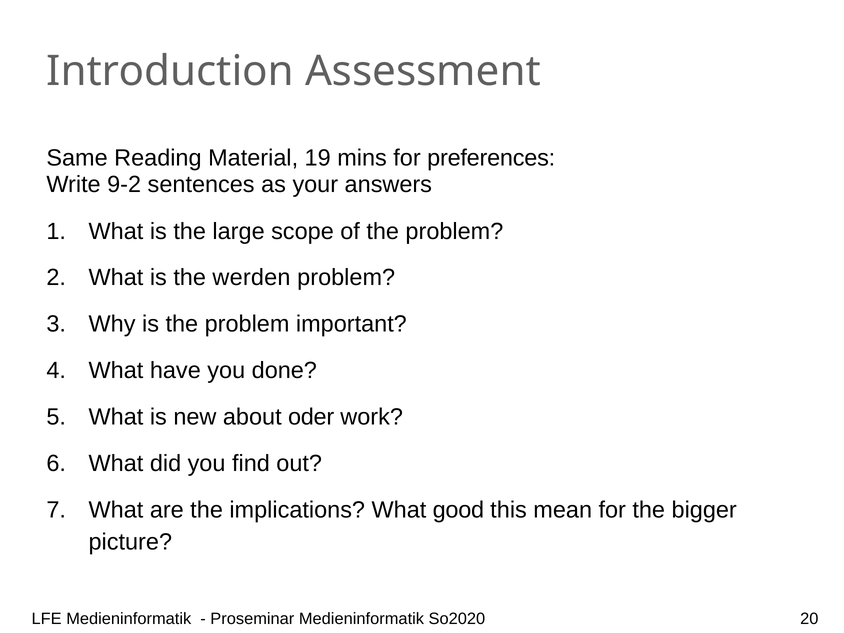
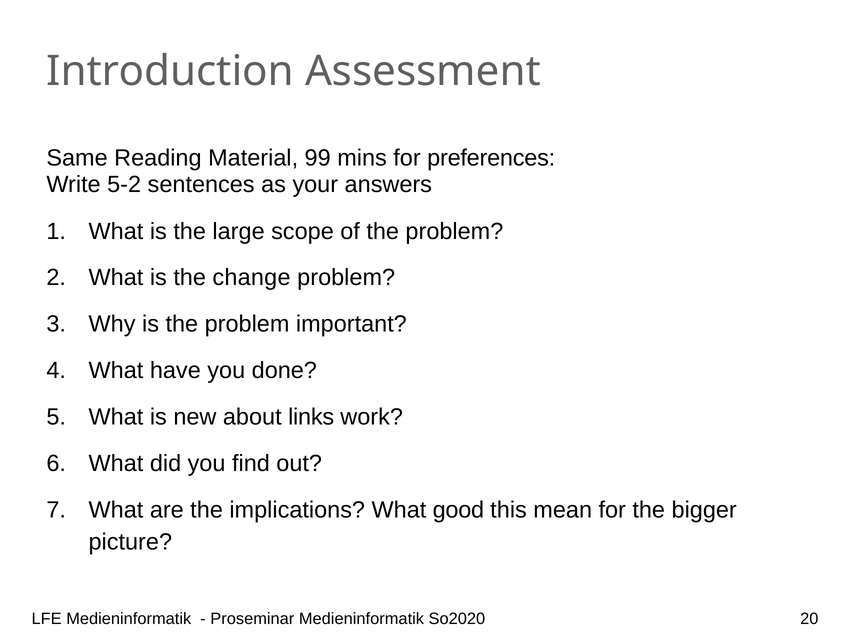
19: 19 -> 99
9-2: 9-2 -> 5-2
werden: werden -> change
oder: oder -> links
